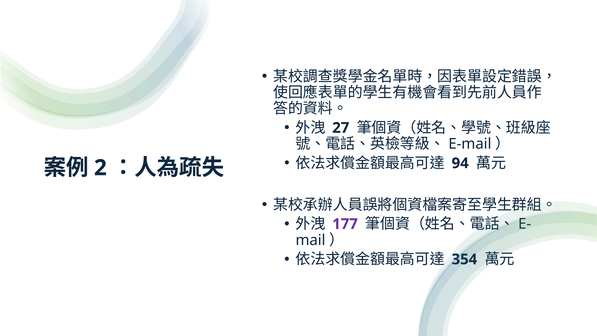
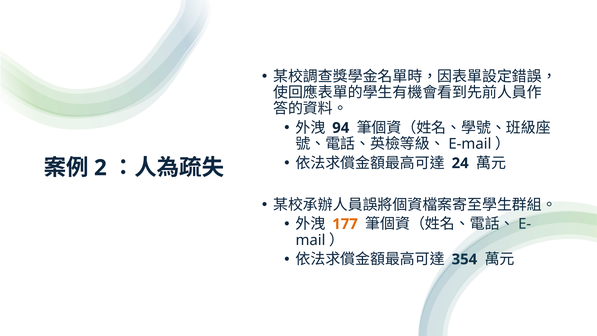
27: 27 -> 94
94: 94 -> 24
177 colour: purple -> orange
